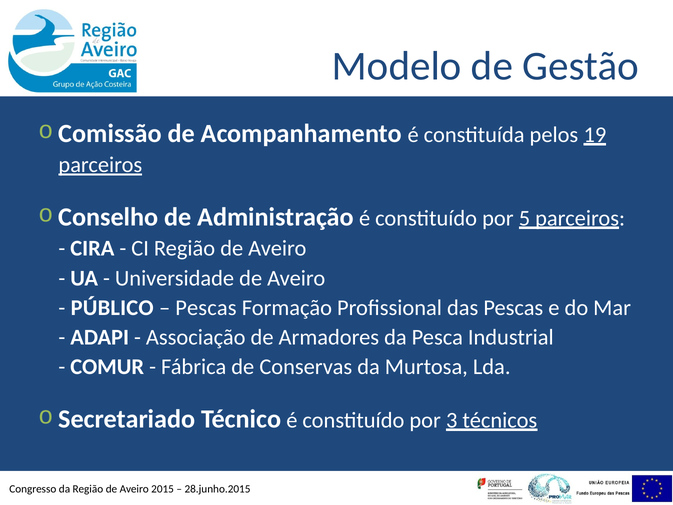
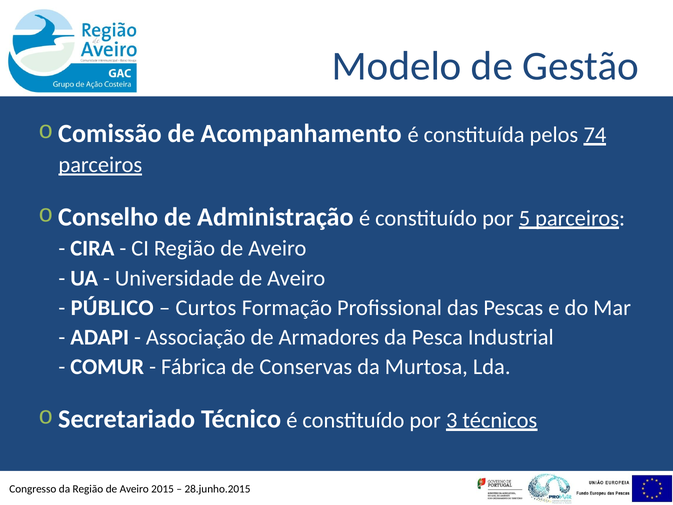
19: 19 -> 74
Pescas at (206, 308): Pescas -> Curtos
